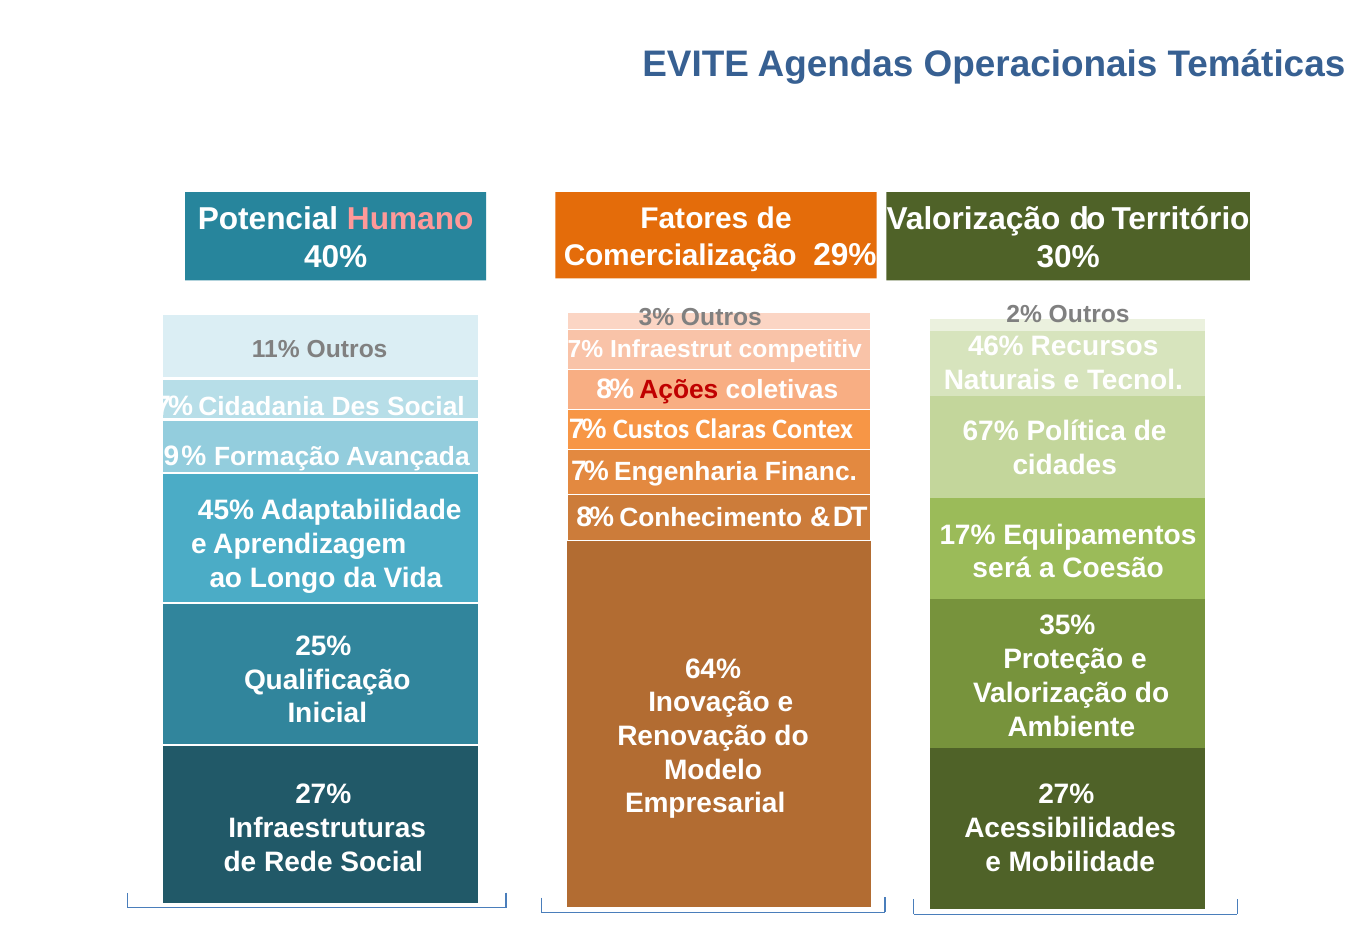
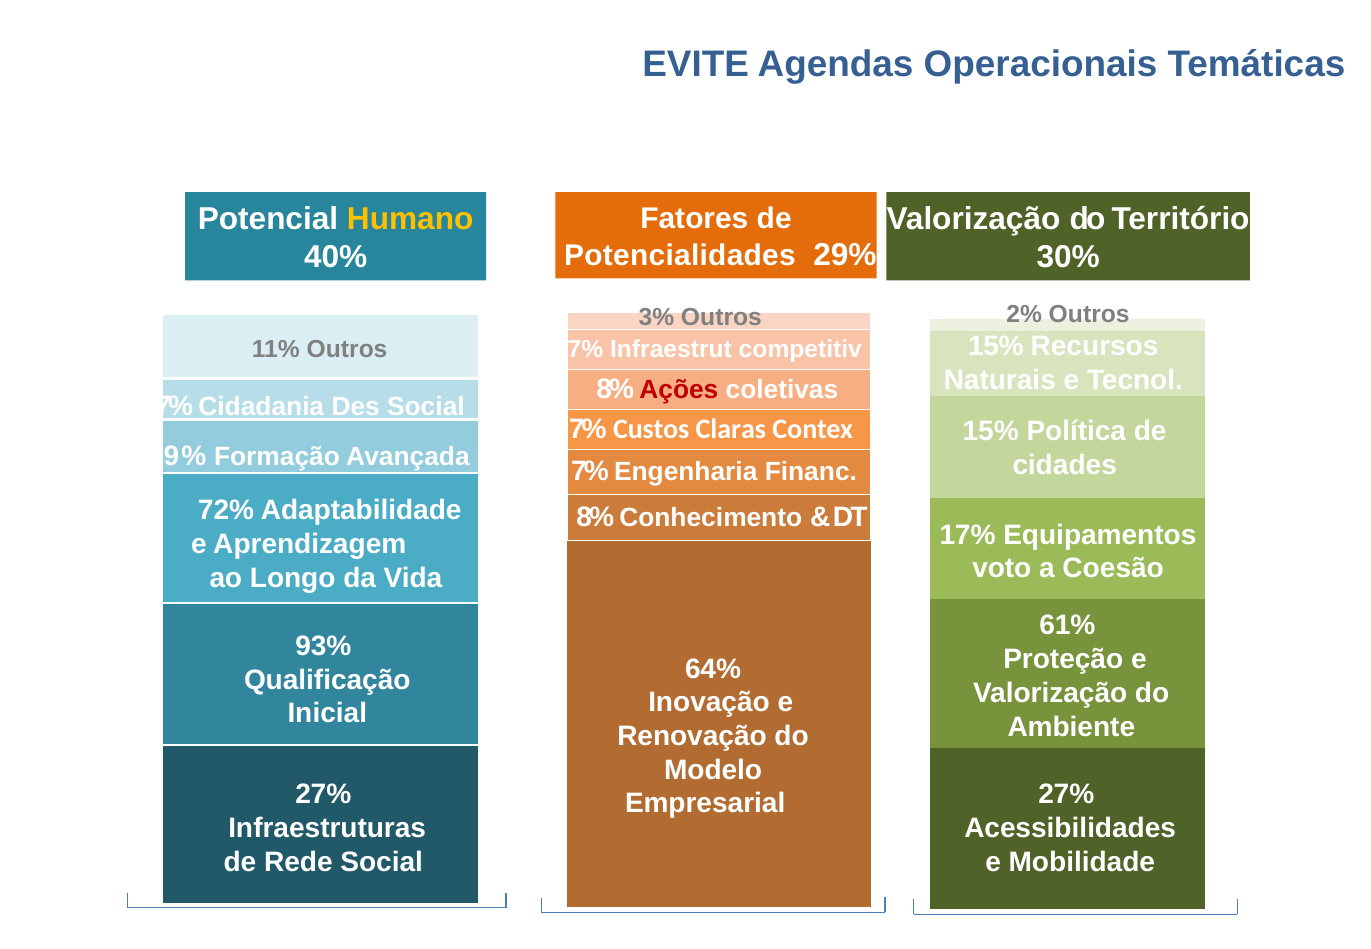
Humano colour: pink -> yellow
Comercialização: Comercialização -> Potencialidades
46% at (996, 347): 46% -> 15%
67% at (991, 431): 67% -> 15%
45%: 45% -> 72%
será: será -> voto
35%: 35% -> 61%
25%: 25% -> 93%
